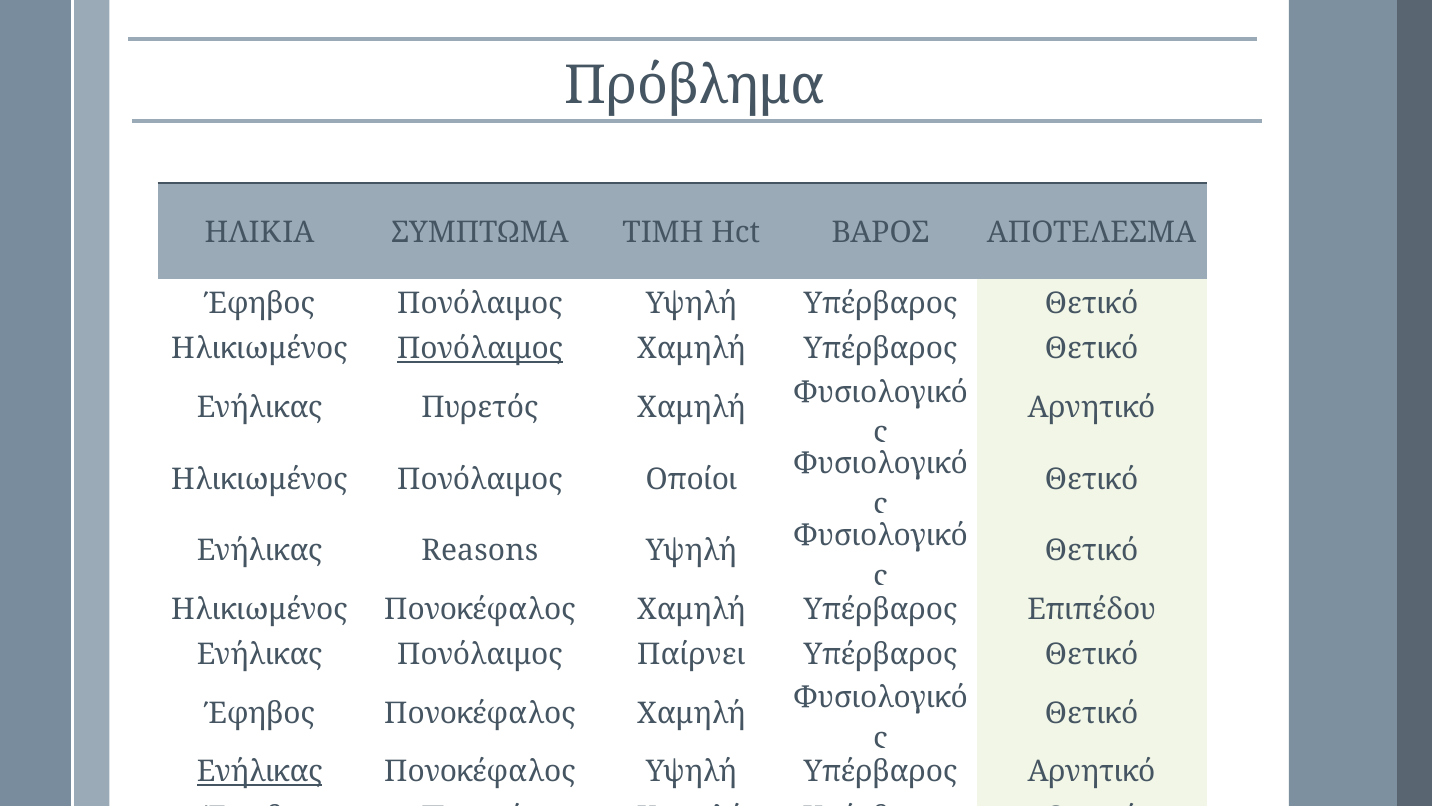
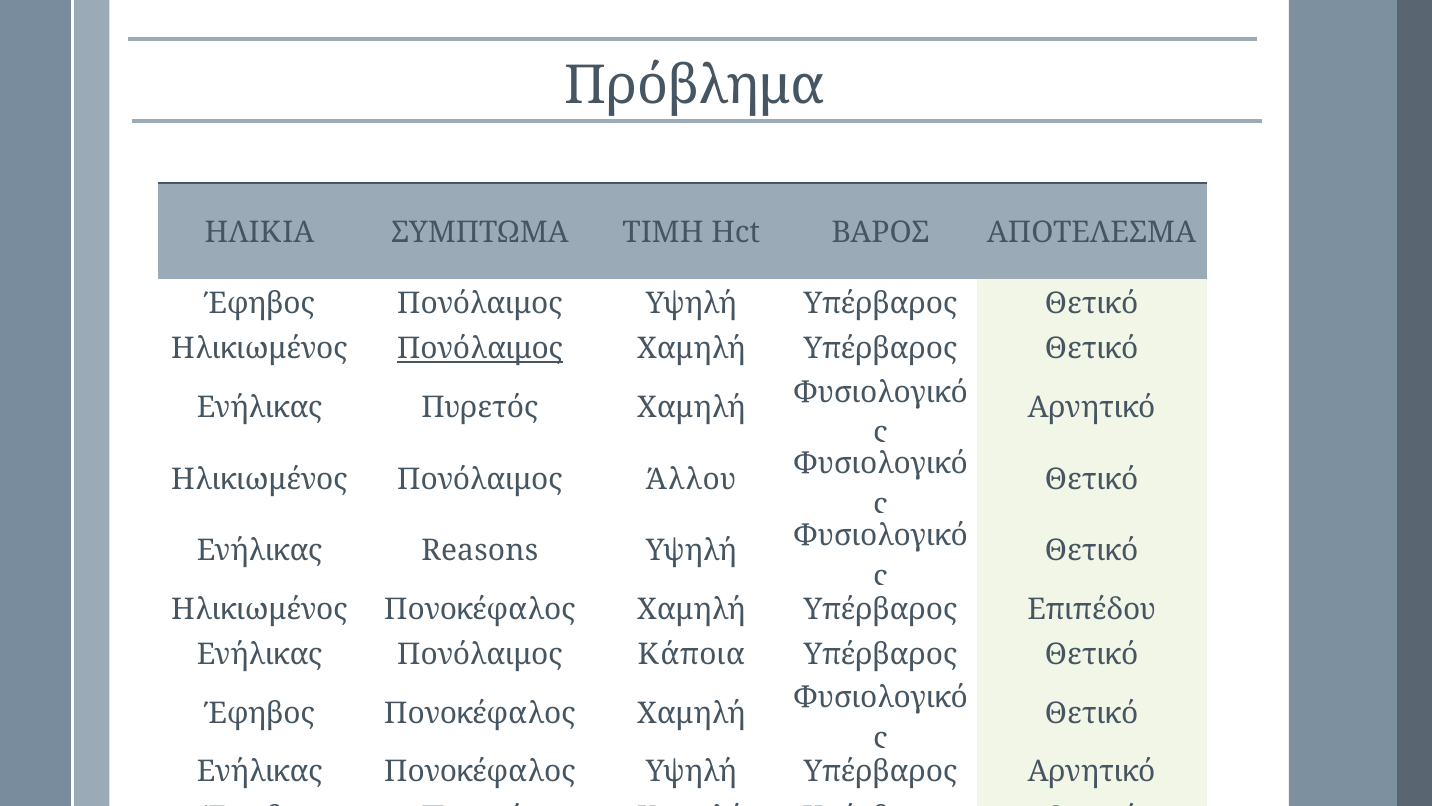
Οποίοι: Οποίοι -> Άλλου
Παίρνει: Παίρνει -> Κάποια
Ενήλικας at (260, 772) underline: present -> none
